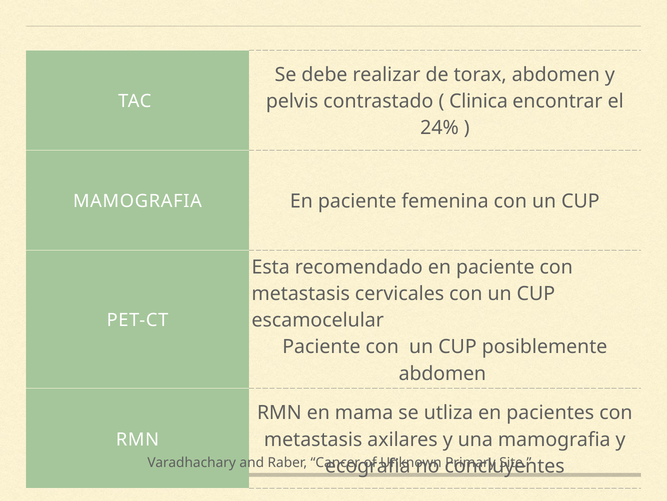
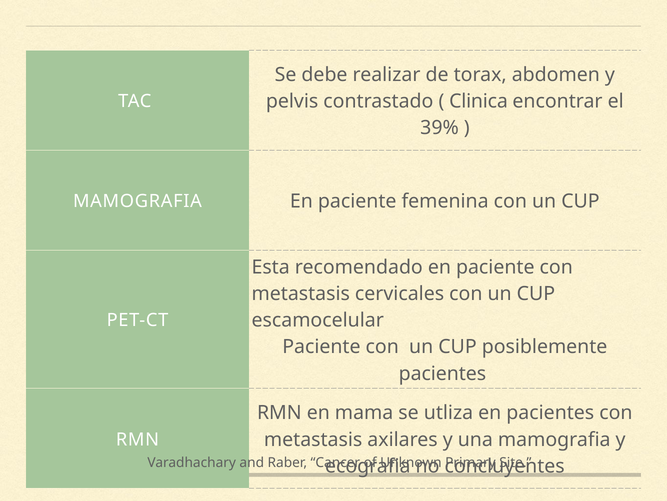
24%: 24% -> 39%
abdomen at (442, 373): abdomen -> pacientes
